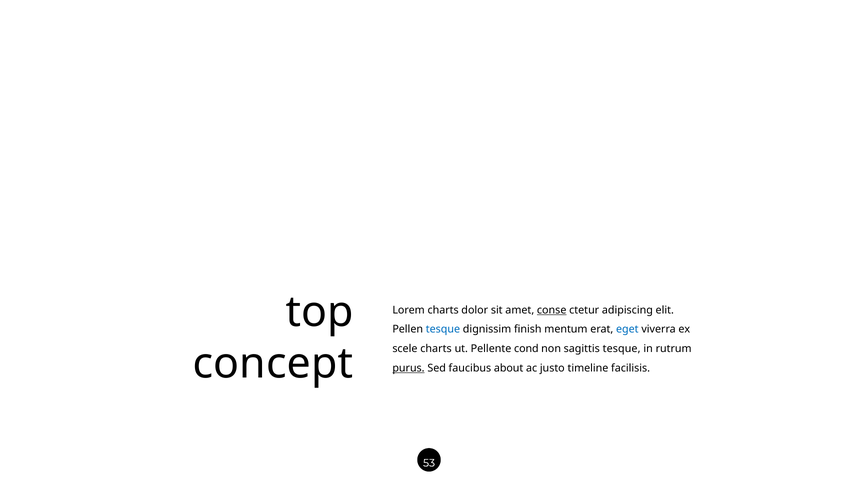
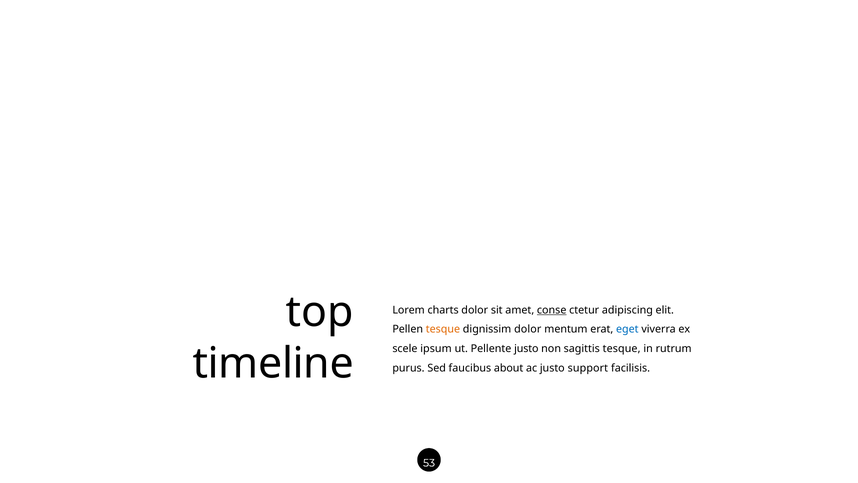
tesque at (443, 329) colour: blue -> orange
dignissim finish: finish -> dolor
scele charts: charts -> ipsum
Pellente cond: cond -> justo
concept: concept -> timeline
purus underline: present -> none
timeline: timeline -> support
